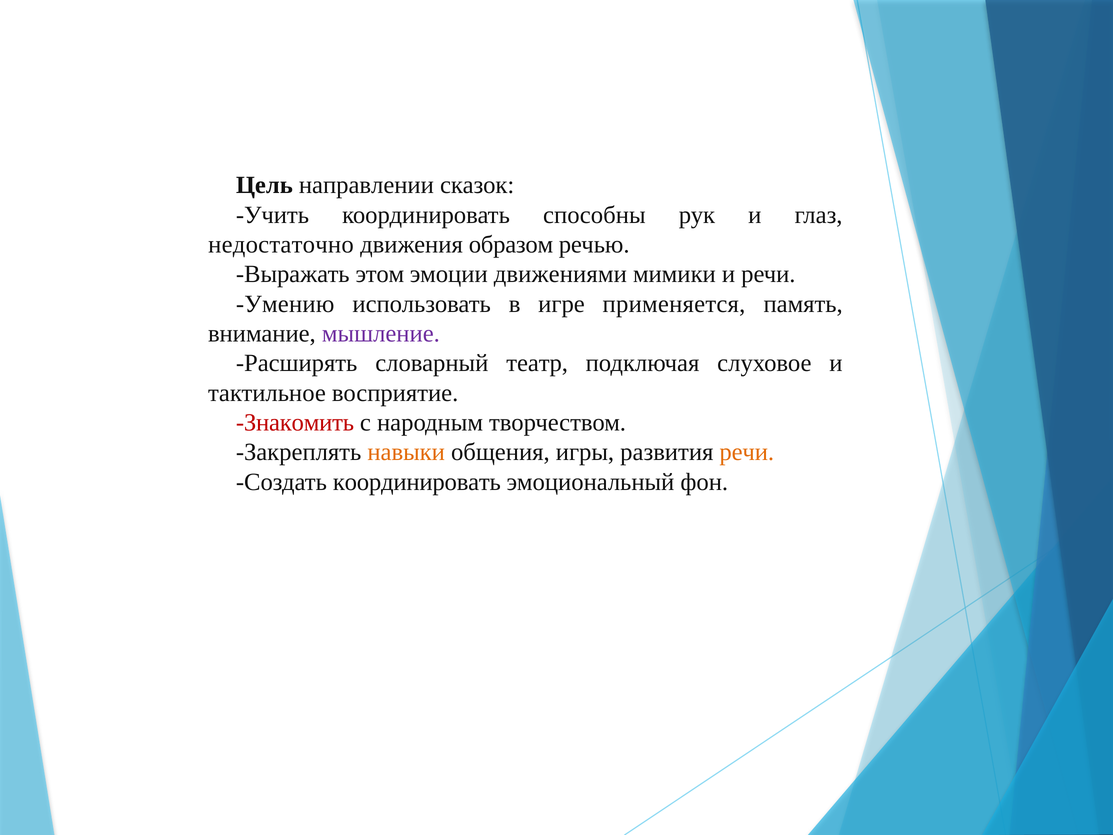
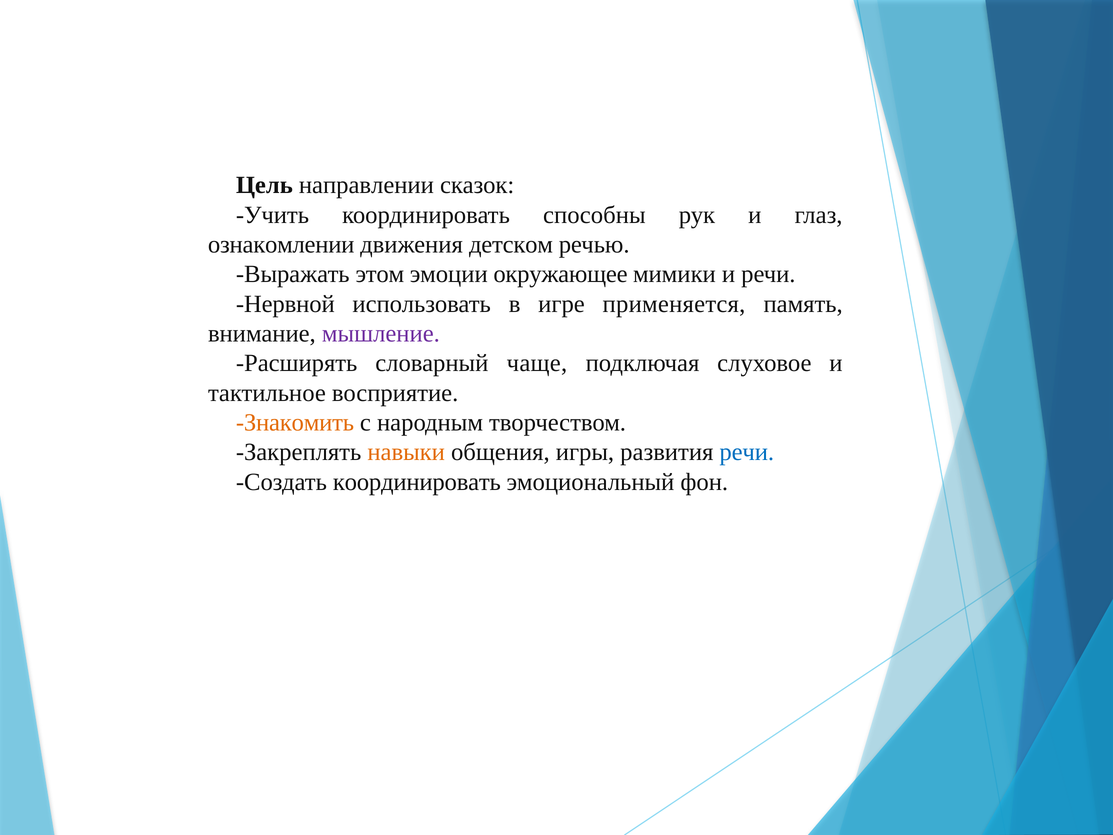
недостаточно: недостаточно -> ознакомлении
образом: образом -> детском
движениями: движениями -> окружающее
Умению: Умению -> Нервной
театр: театр -> чаще
Знакомить colour: red -> orange
речи at (747, 452) colour: orange -> blue
